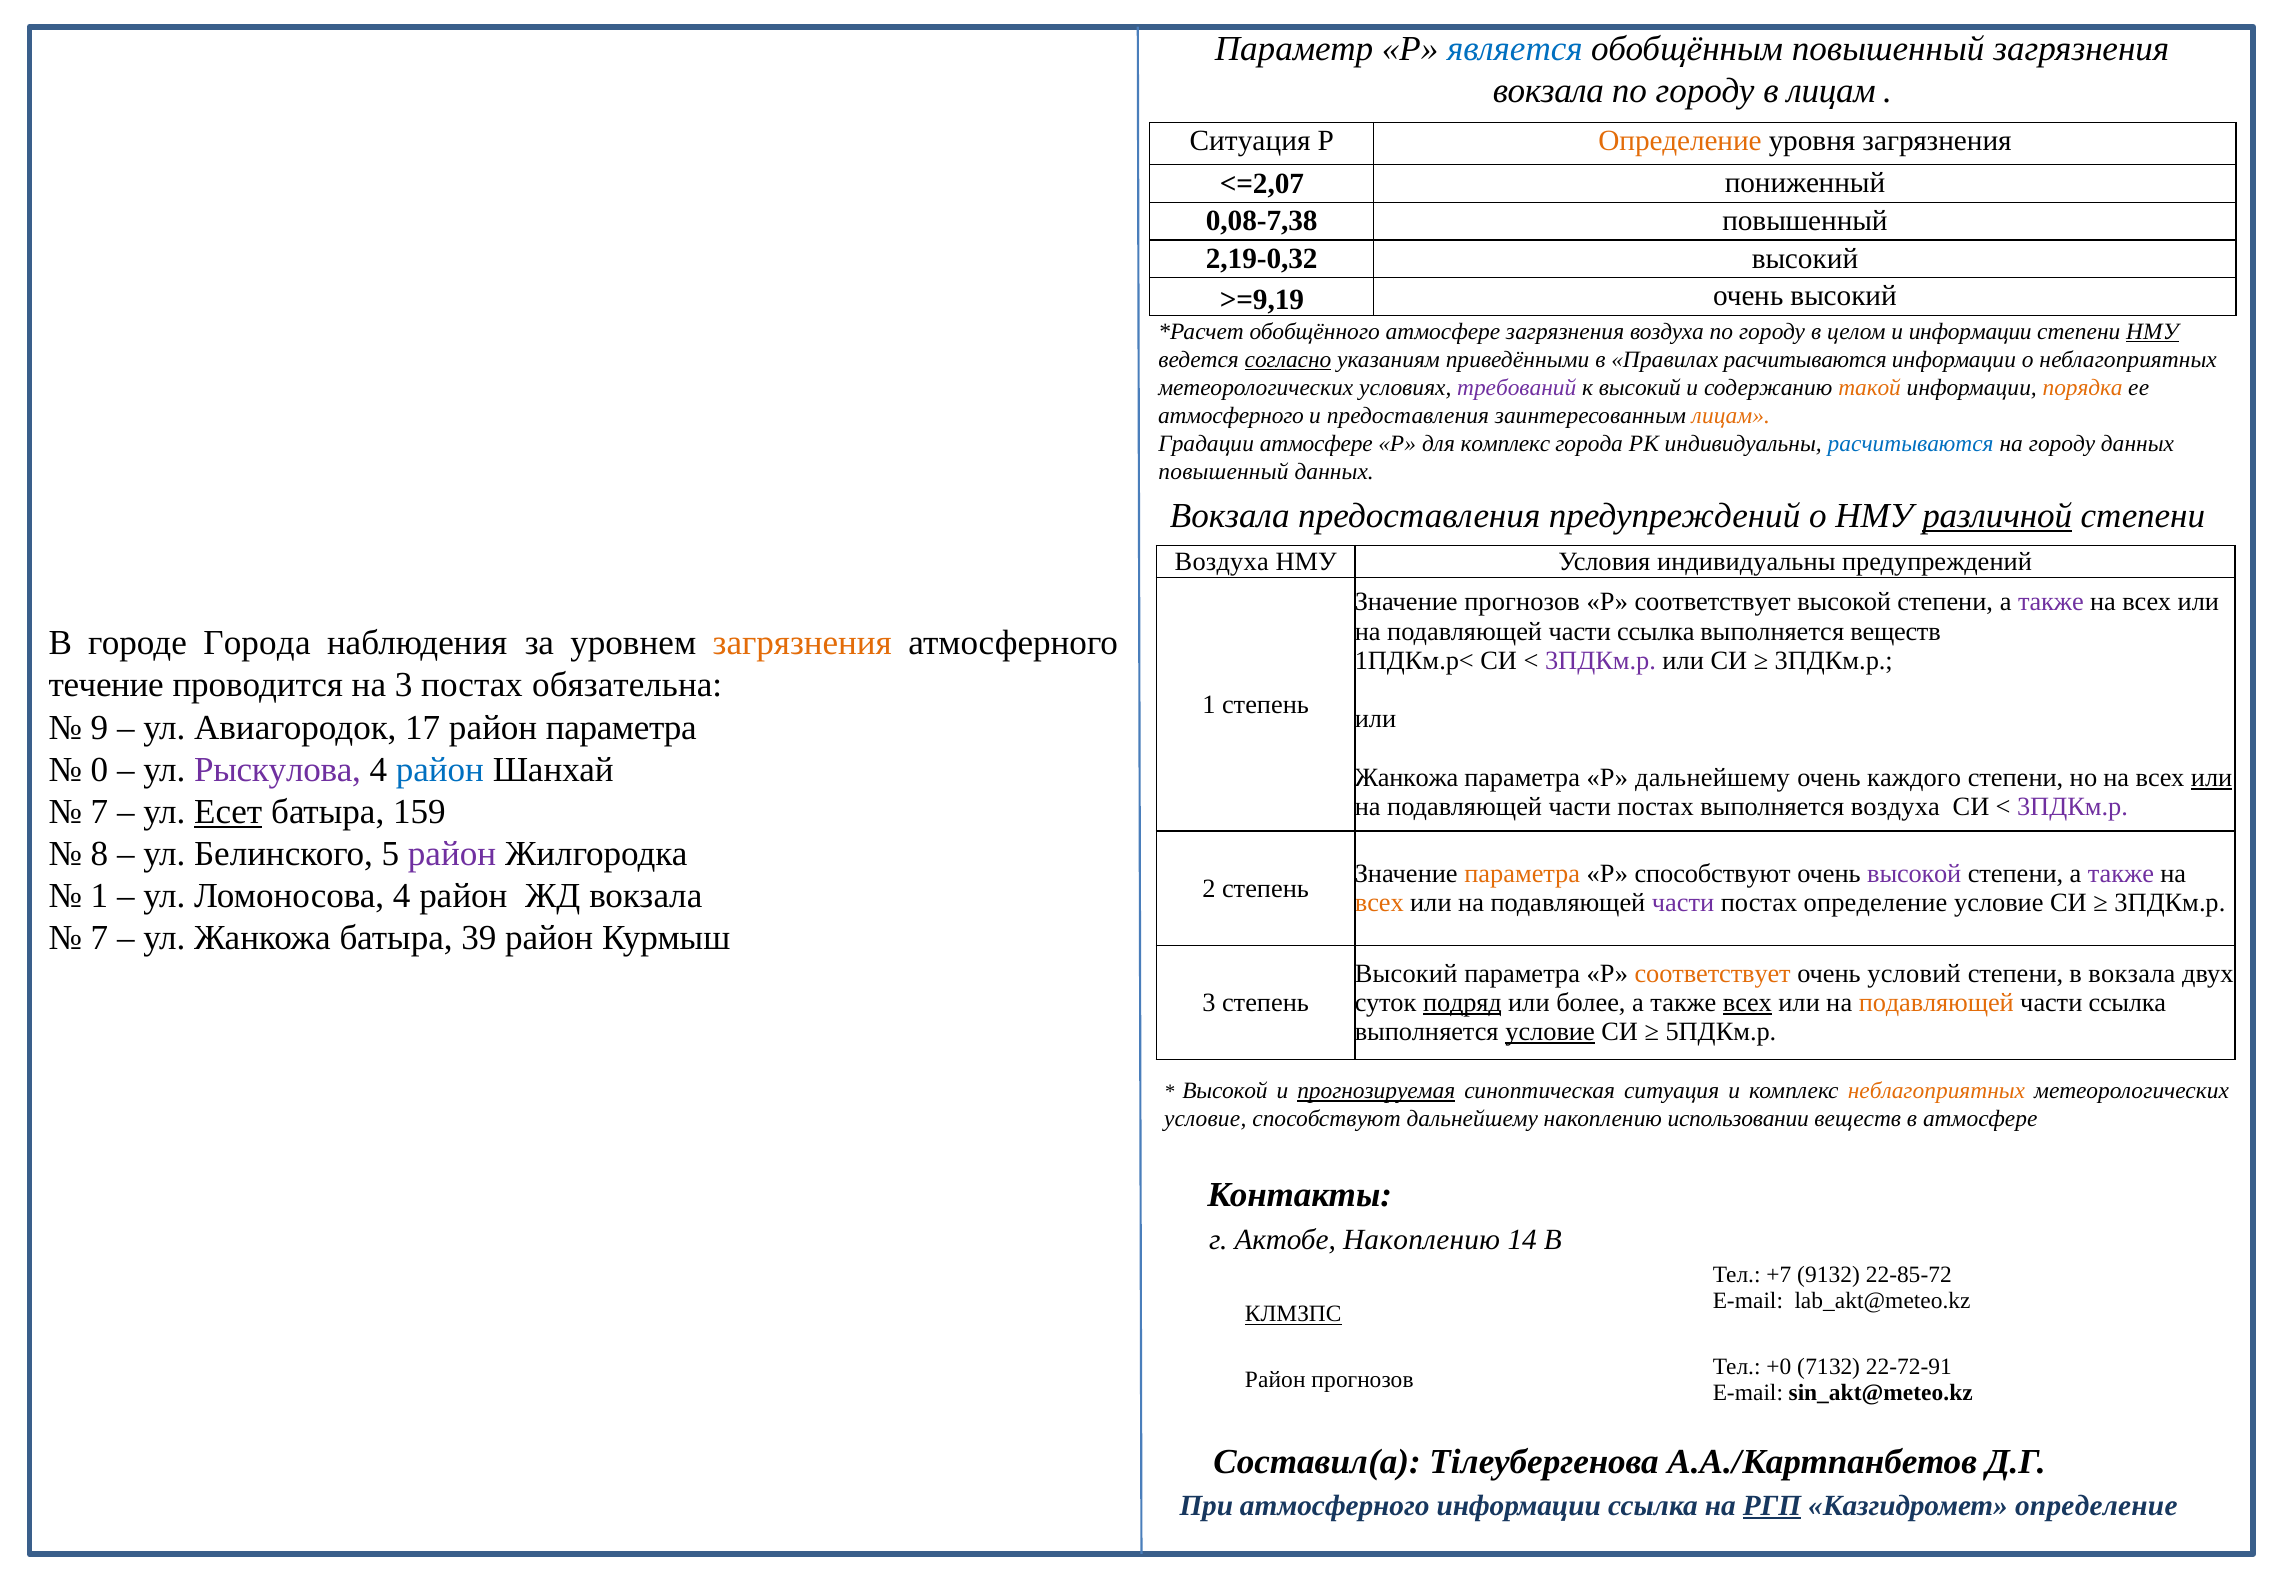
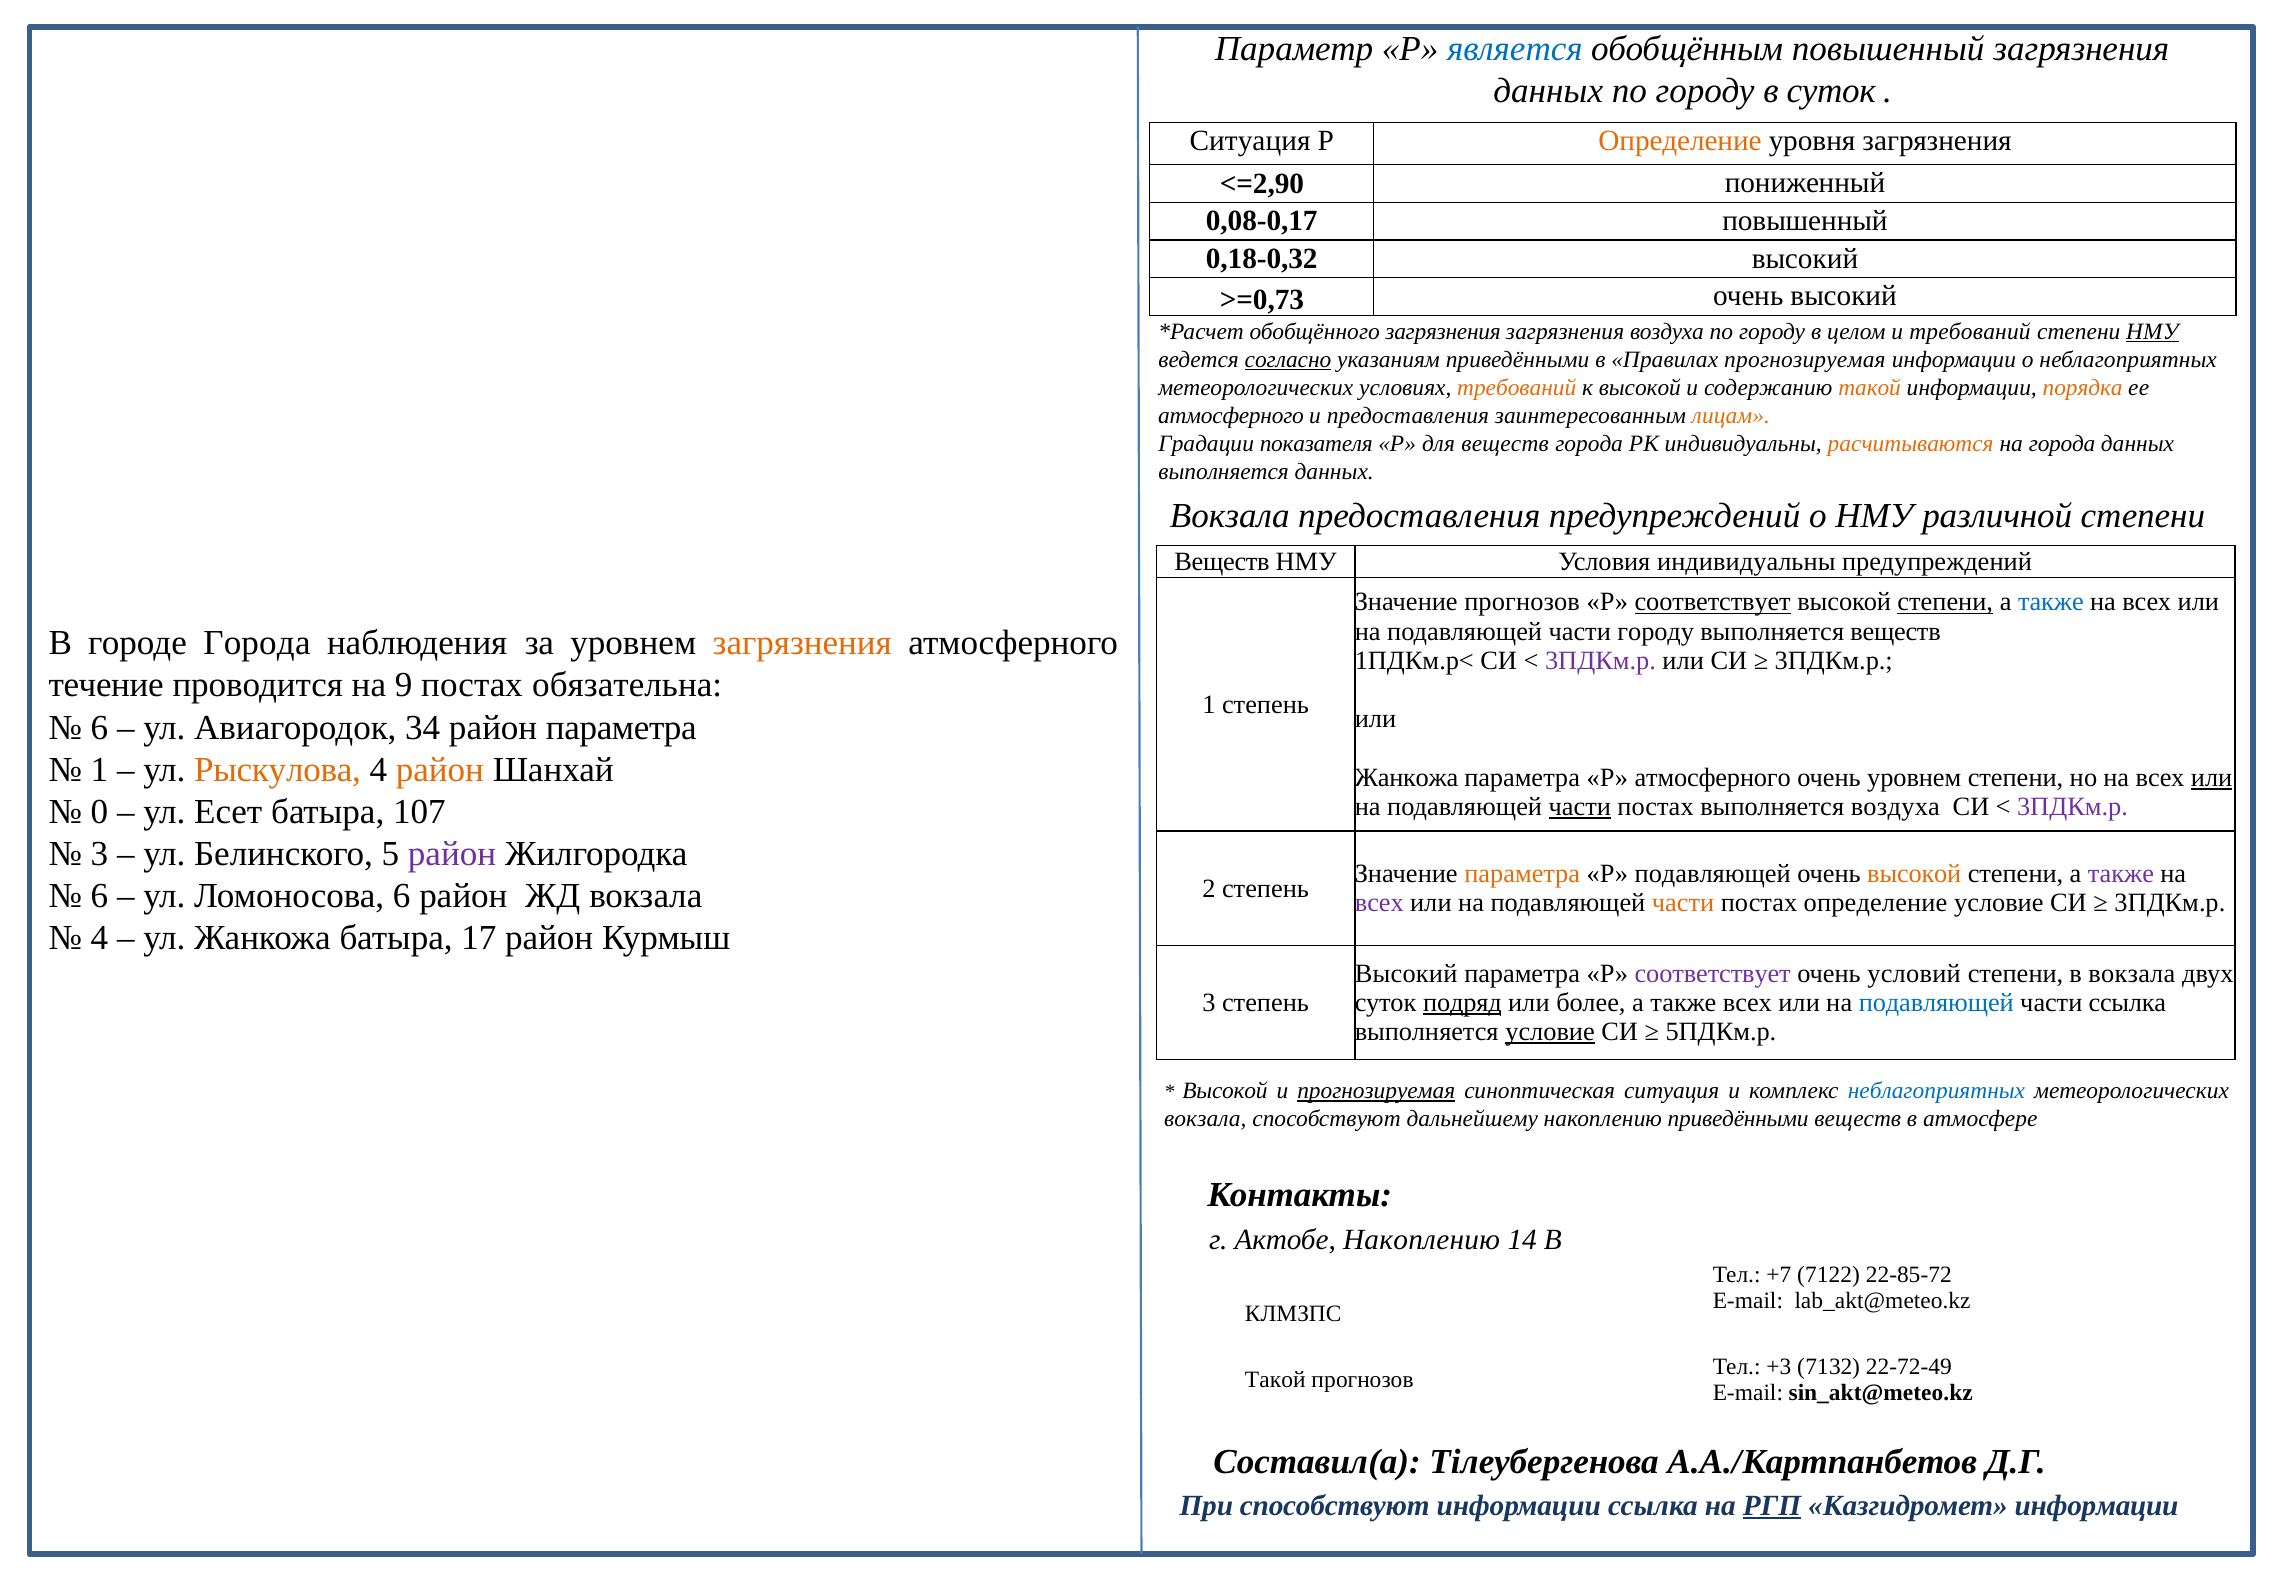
вокзала at (1548, 91): вокзала -> данных
в лицам: лицам -> суток
<=2,07: <=2,07 -> <=2,90
0,08-7,38: 0,08-7,38 -> 0,08-0,17
2,19-0,32: 2,19-0,32 -> 0,18-0,32
>=9,19: >=9,19 -> >=0,73
обобщённого атмосфере: атмосфере -> загрязнения
и информации: информации -> требований
Правилах расчитываются: расчитываются -> прогнозируемая
требований at (1517, 387) colour: purple -> orange
к высокий: высокий -> высокой
Градации атмосфере: атмосфере -> показателя
для комплекс: комплекс -> веществ
расчитываются at (1911, 443) colour: blue -> orange
на городу: городу -> города
повышенный at (1224, 471): повышенный -> выполняется
различной underline: present -> none
Воздуха at (1222, 561): Воздуха -> Веществ
соответствует at (1713, 602) underline: none -> present
степени at (1945, 602) underline: none -> present
также at (2051, 602) colour: purple -> blue
ссылка at (1656, 631): ссылка -> городу
на 3: 3 -> 9
9 at (99, 727): 9 -> 6
17: 17 -> 34
0 at (99, 769): 0 -> 1
Рыскулова colour: purple -> orange
район at (440, 769) colour: blue -> orange
Р дальнейшему: дальнейшему -> атмосферного
очень каждого: каждого -> уровнем
части at (1580, 806) underline: none -> present
7 at (99, 812): 7 -> 0
Есет underline: present -> none
159: 159 -> 107
8 at (99, 854): 8 -> 3
Р способствуют: способствуют -> подавляющей
высокой at (1914, 873) colour: purple -> orange
1 at (99, 896): 1 -> 6
Ломоносова 4: 4 -> 6
всех at (1379, 903) colour: orange -> purple
части at (1683, 903) colour: purple -> orange
7 at (99, 938): 7 -> 4
39: 39 -> 17
соответствует at (1713, 973) colour: orange -> purple
всех at (1747, 1002) underline: present -> none
подавляющей at (1936, 1002) colour: orange -> blue
неблагоприятных at (1936, 1091) colour: orange -> blue
условие at (1205, 1119): условие -> вокзала
накоплению использовании: использовании -> приведёнными
9132: 9132 -> 7122
КЛМЗПС underline: present -> none
+0: +0 -> +3
22-72-91: 22-72-91 -> 22-72-49
Район at (1275, 1379): Район -> Такой
При атмосферного: атмосферного -> способствуют
Казгидромет определение: определение -> информации
